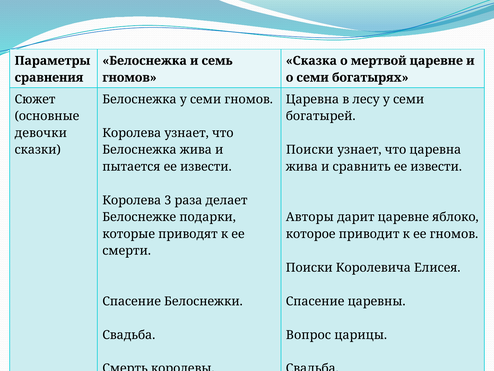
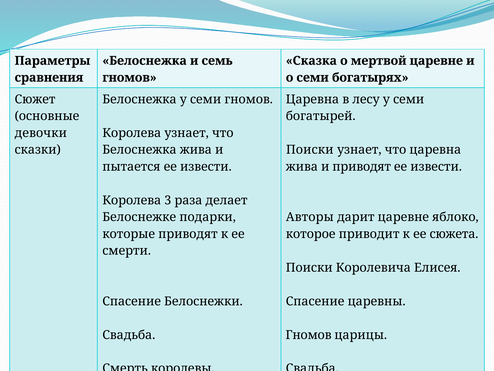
и сравнить: сравнить -> приводят
ее гномов: гномов -> сюжета
Вопрос at (308, 334): Вопрос -> Гномов
